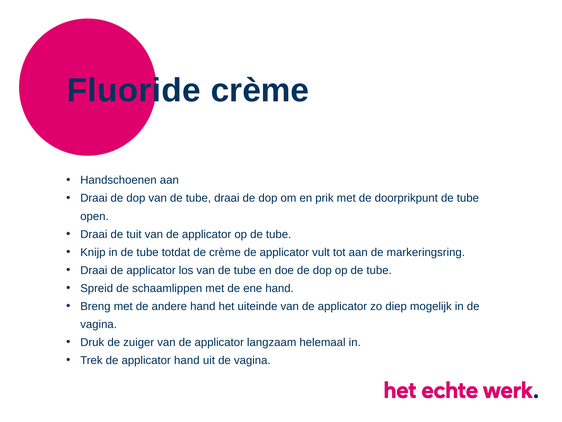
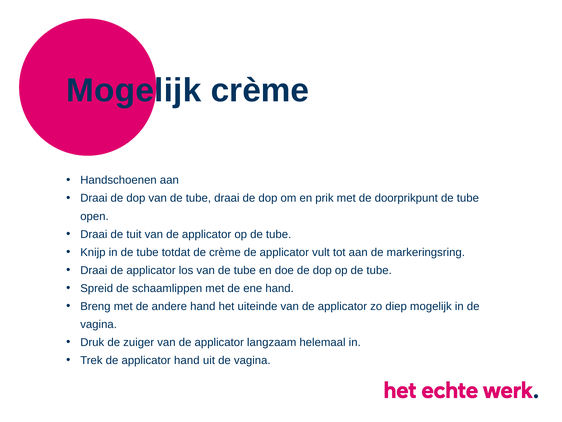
Fluoride at (134, 90): Fluoride -> Mogelijk
